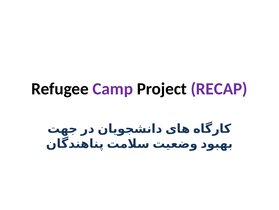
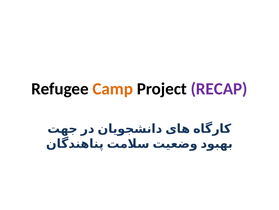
Camp colour: purple -> orange
